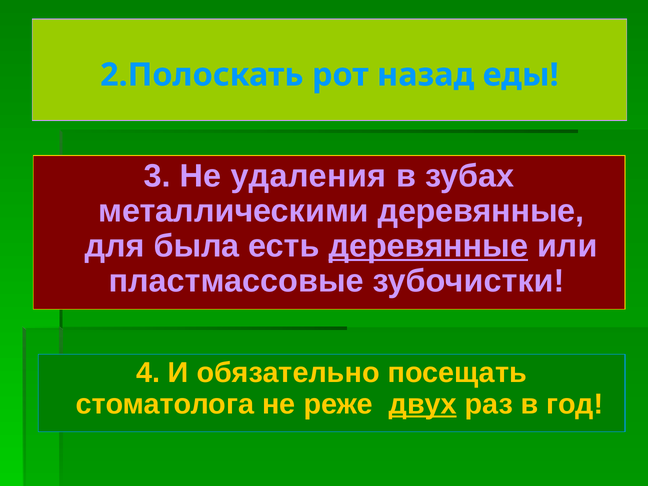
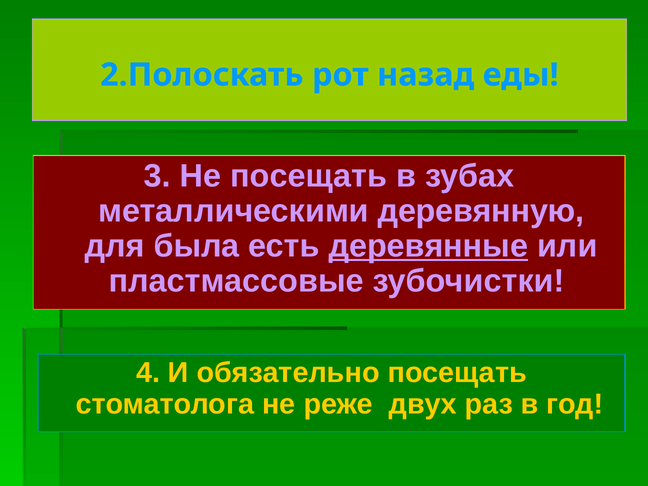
Не удаления: удаления -> посещать
металлическими деревянные: деревянные -> деревянную
двух underline: present -> none
